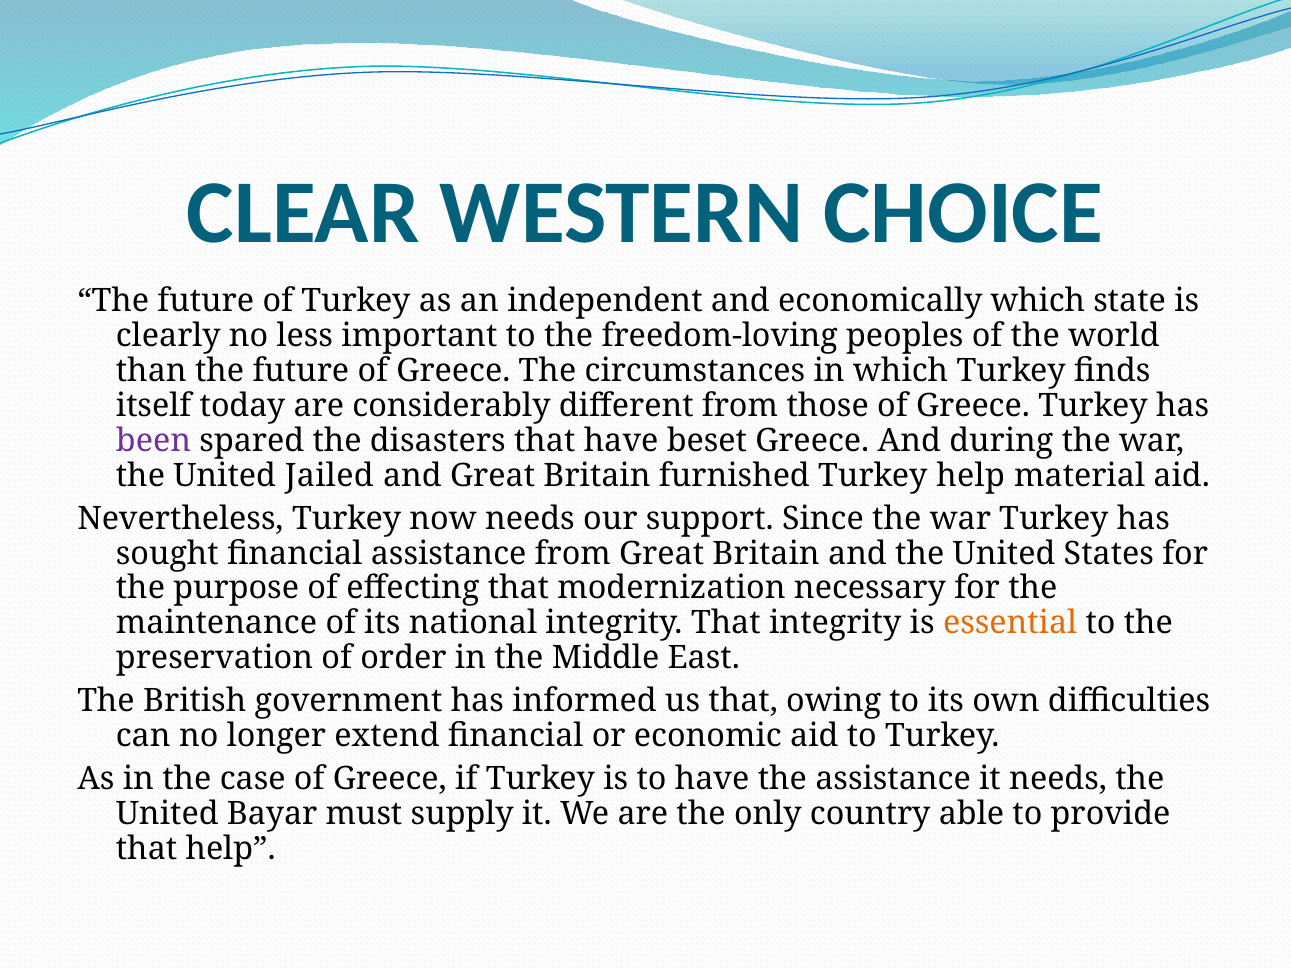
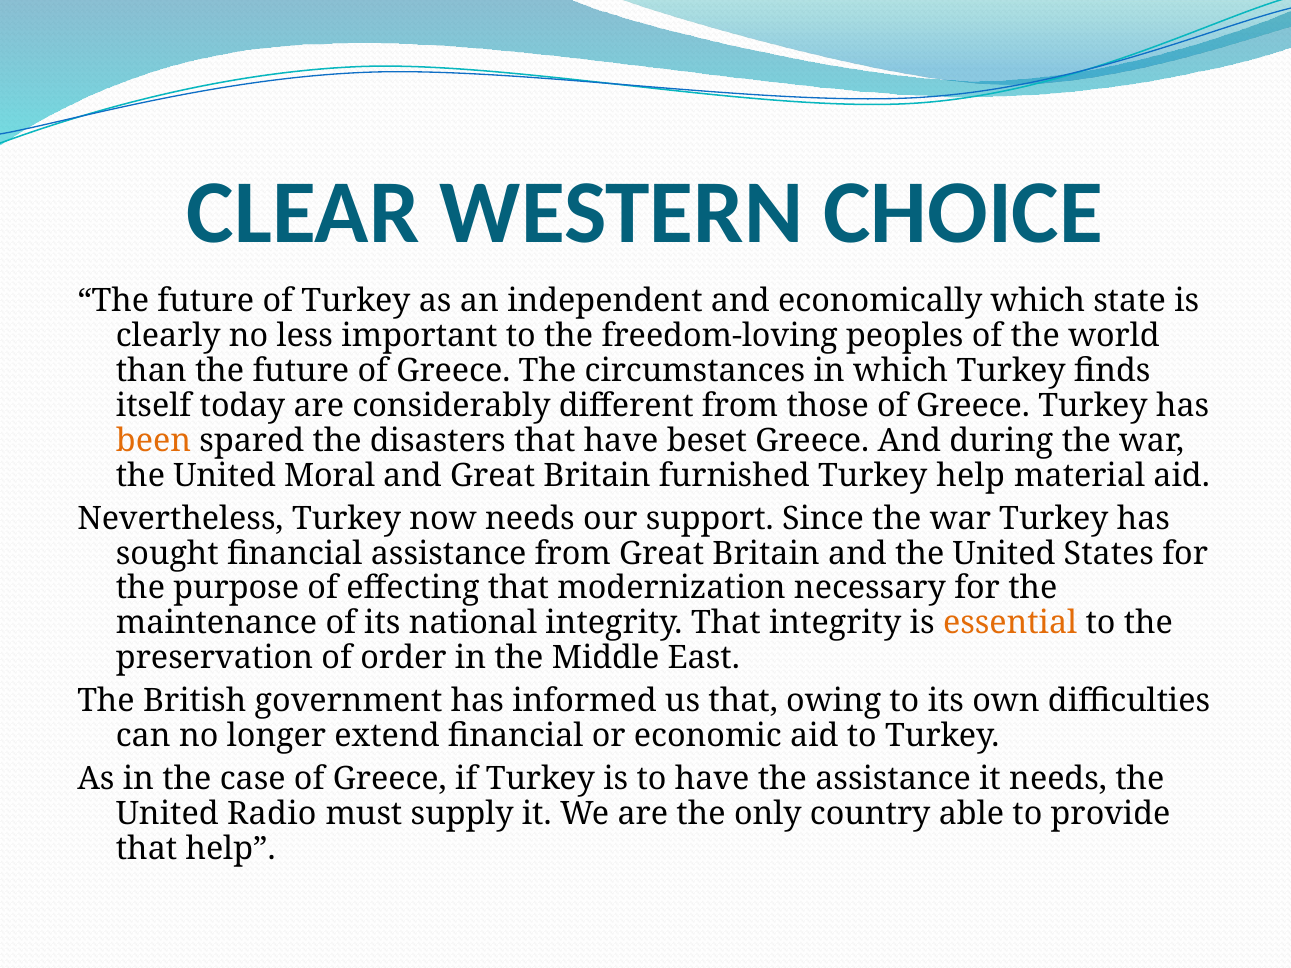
been colour: purple -> orange
Jailed: Jailed -> Moral
Bayar: Bayar -> Radio
